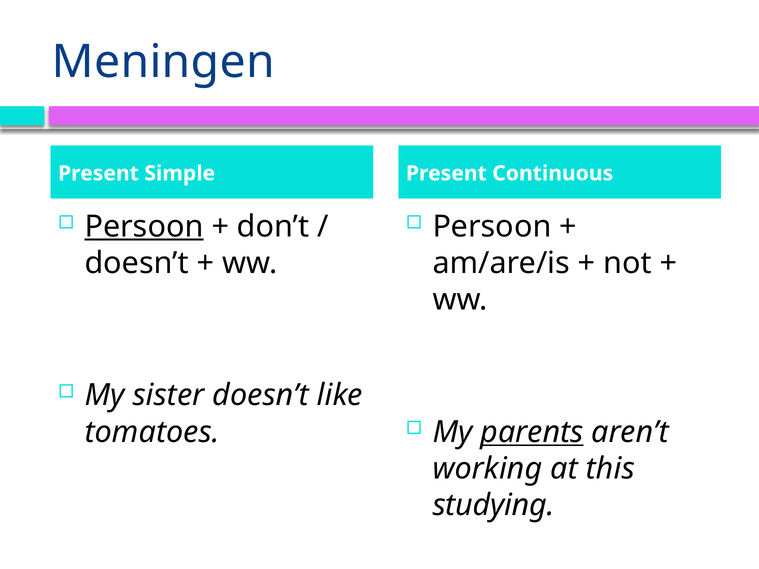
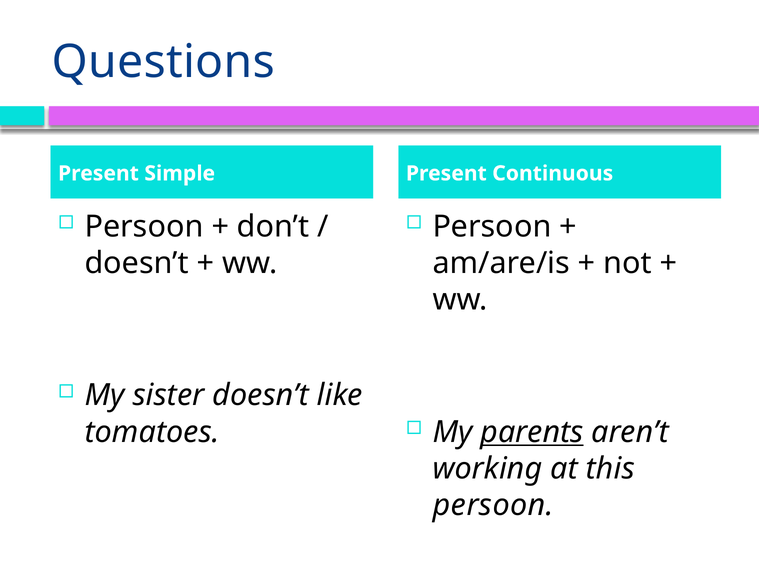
Meningen: Meningen -> Questions
Persoon at (144, 227) underline: present -> none
studying at (493, 506): studying -> persoon
